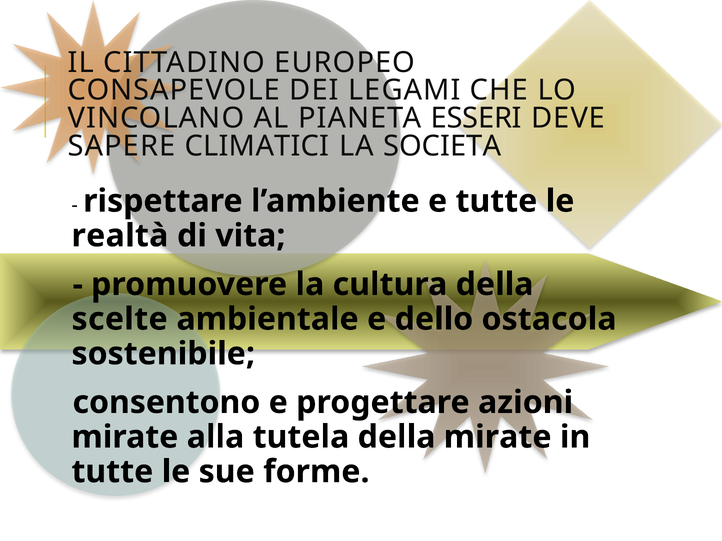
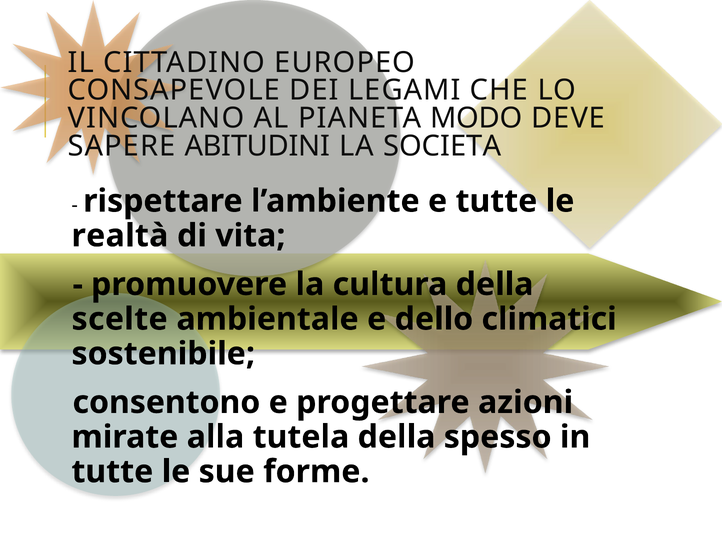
ESSERI: ESSERI -> MODO
CLIMATICI: CLIMATICI -> ABITUDINI
ostacola: ostacola -> climatici
della mirate: mirate -> spesso
